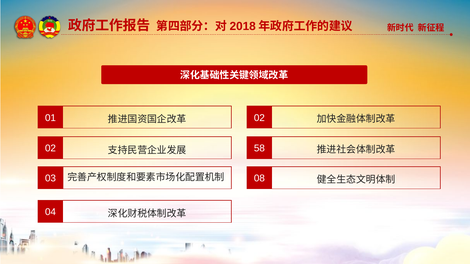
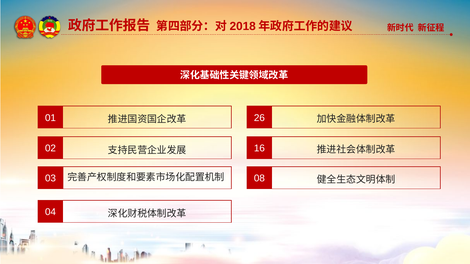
02 at (259, 118): 02 -> 26
58: 58 -> 16
